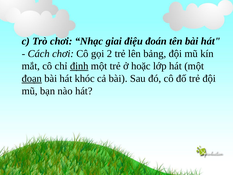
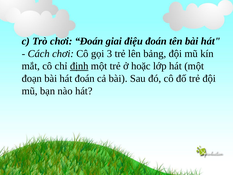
chơi Nhạc: Nhạc -> Đoán
2: 2 -> 3
đoạn underline: present -> none
hát khóc: khóc -> đoán
